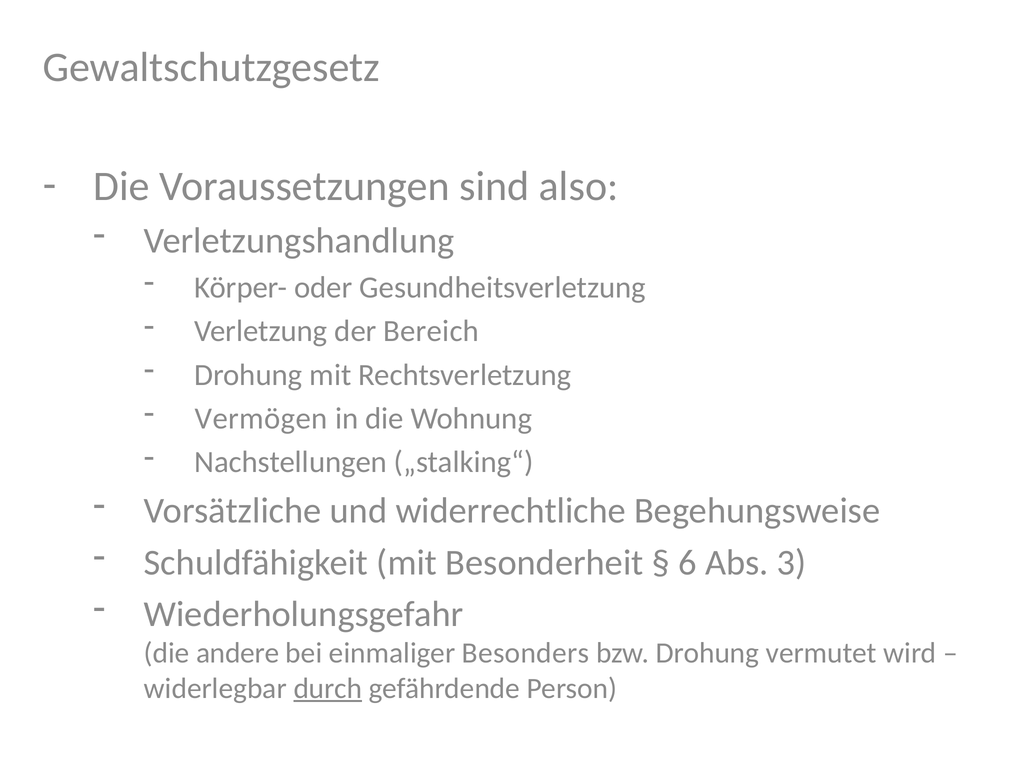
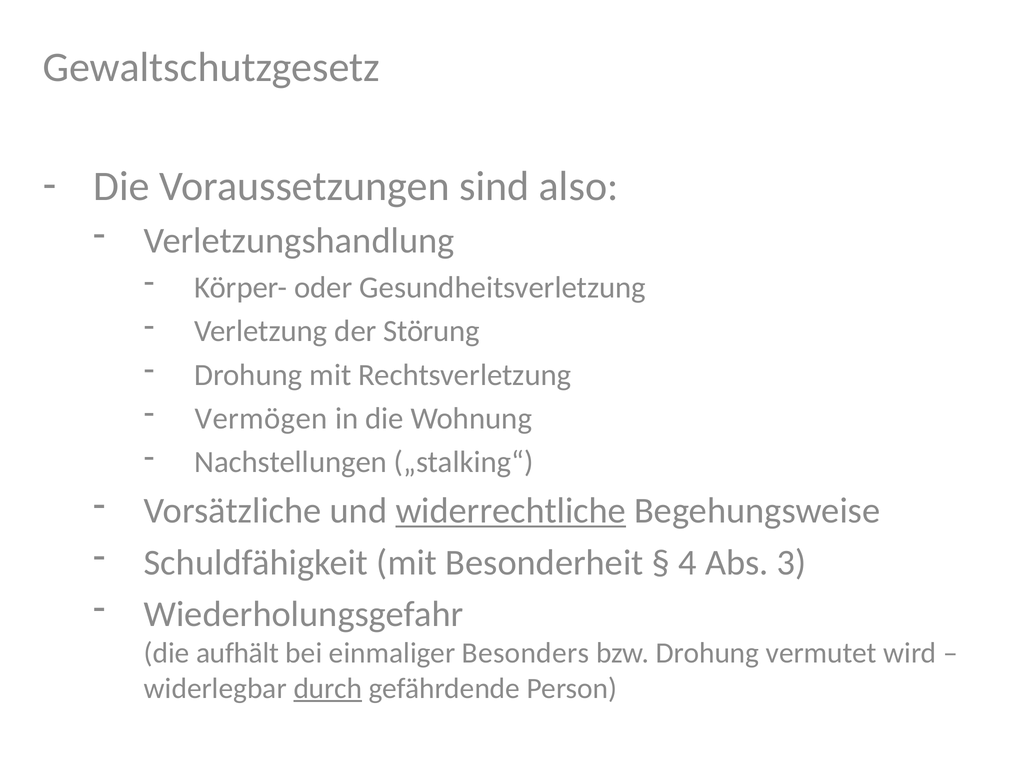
Bereich: Bereich -> Störung
widerrechtliche underline: none -> present
6: 6 -> 4
andere: andere -> aufhält
